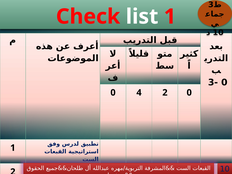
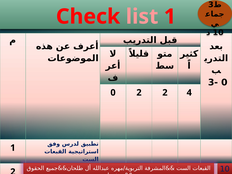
list colour: white -> pink
0 4: 4 -> 2
2 0: 0 -> 4
